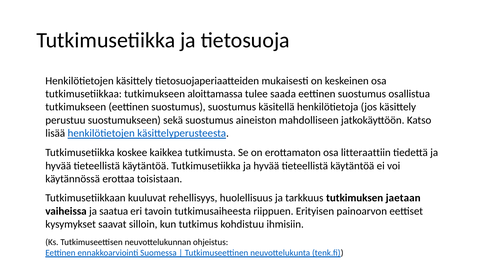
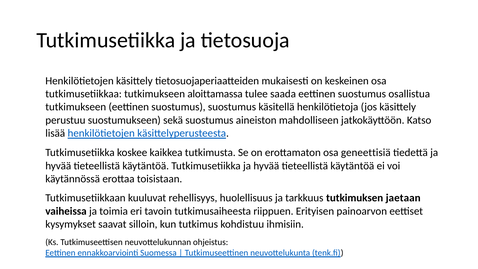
litteraattiin: litteraattiin -> geneettisiä
saatua: saatua -> toimia
